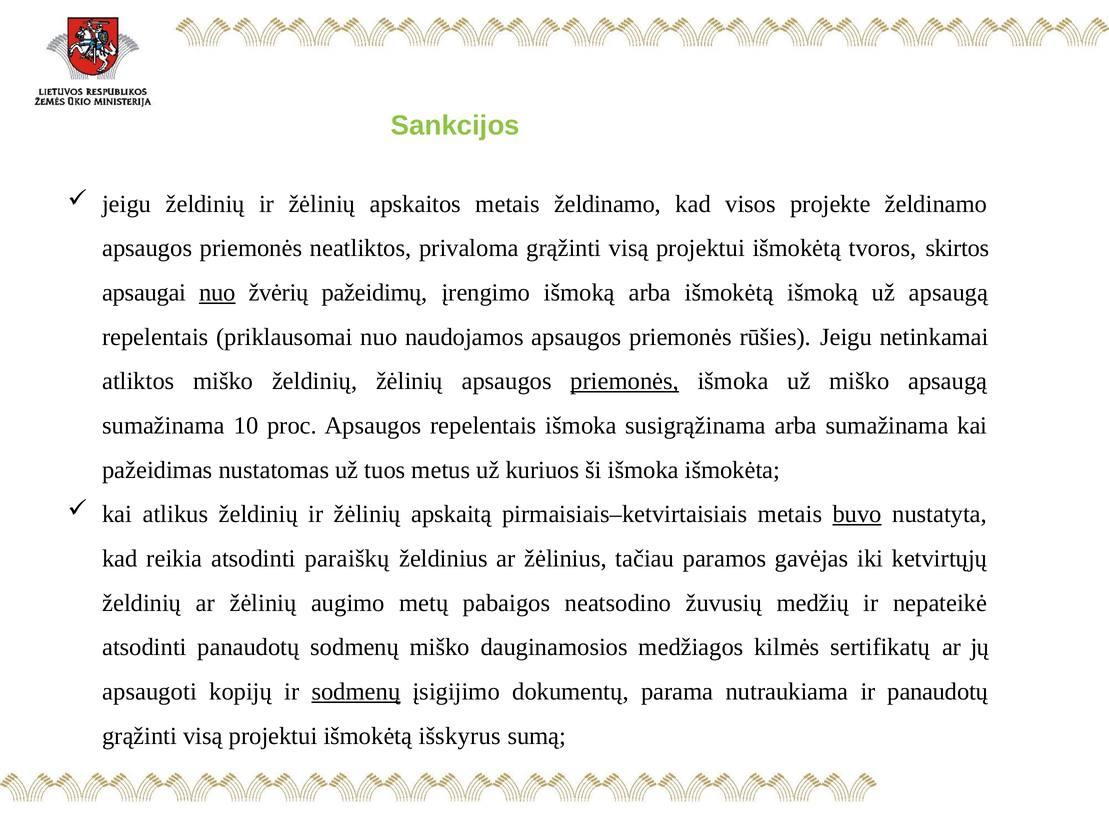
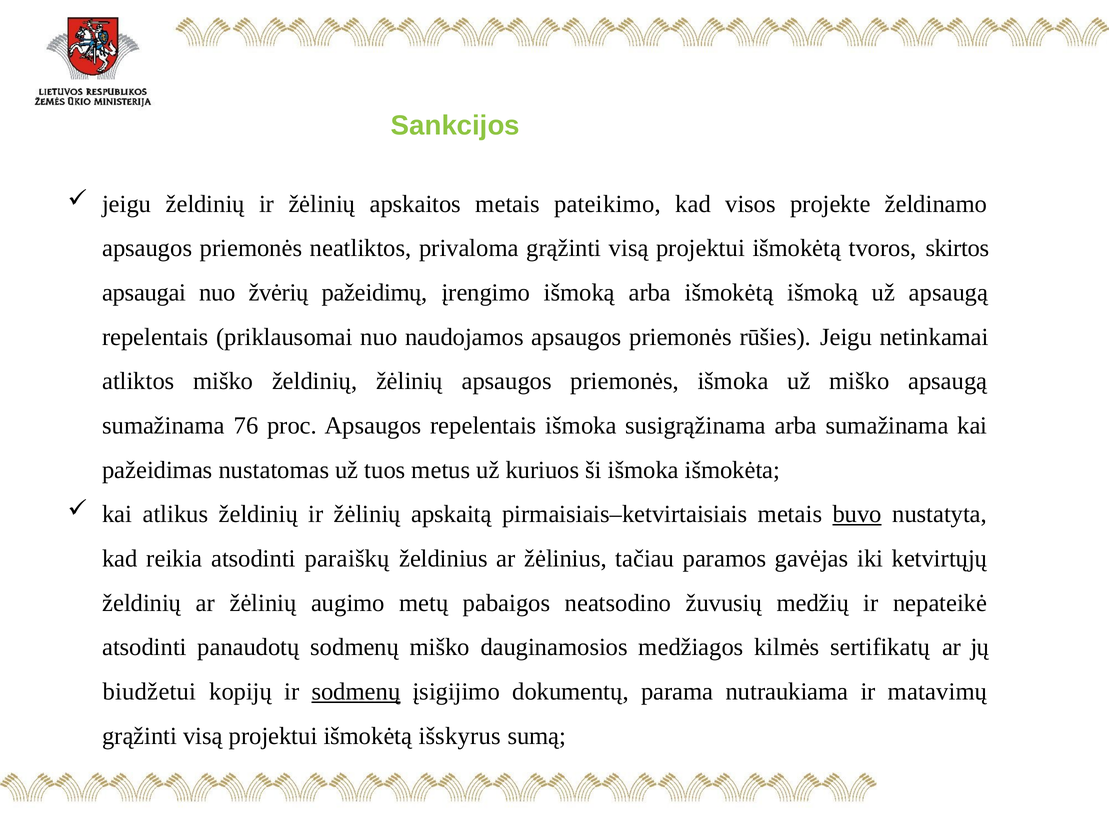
metais želdinamo: želdinamo -> pateikimo
nuo at (217, 293) underline: present -> none
priemonės at (625, 381) underline: present -> none
10: 10 -> 76
apsaugoti: apsaugoti -> biudžetui
ir panaudotų: panaudotų -> matavimų
